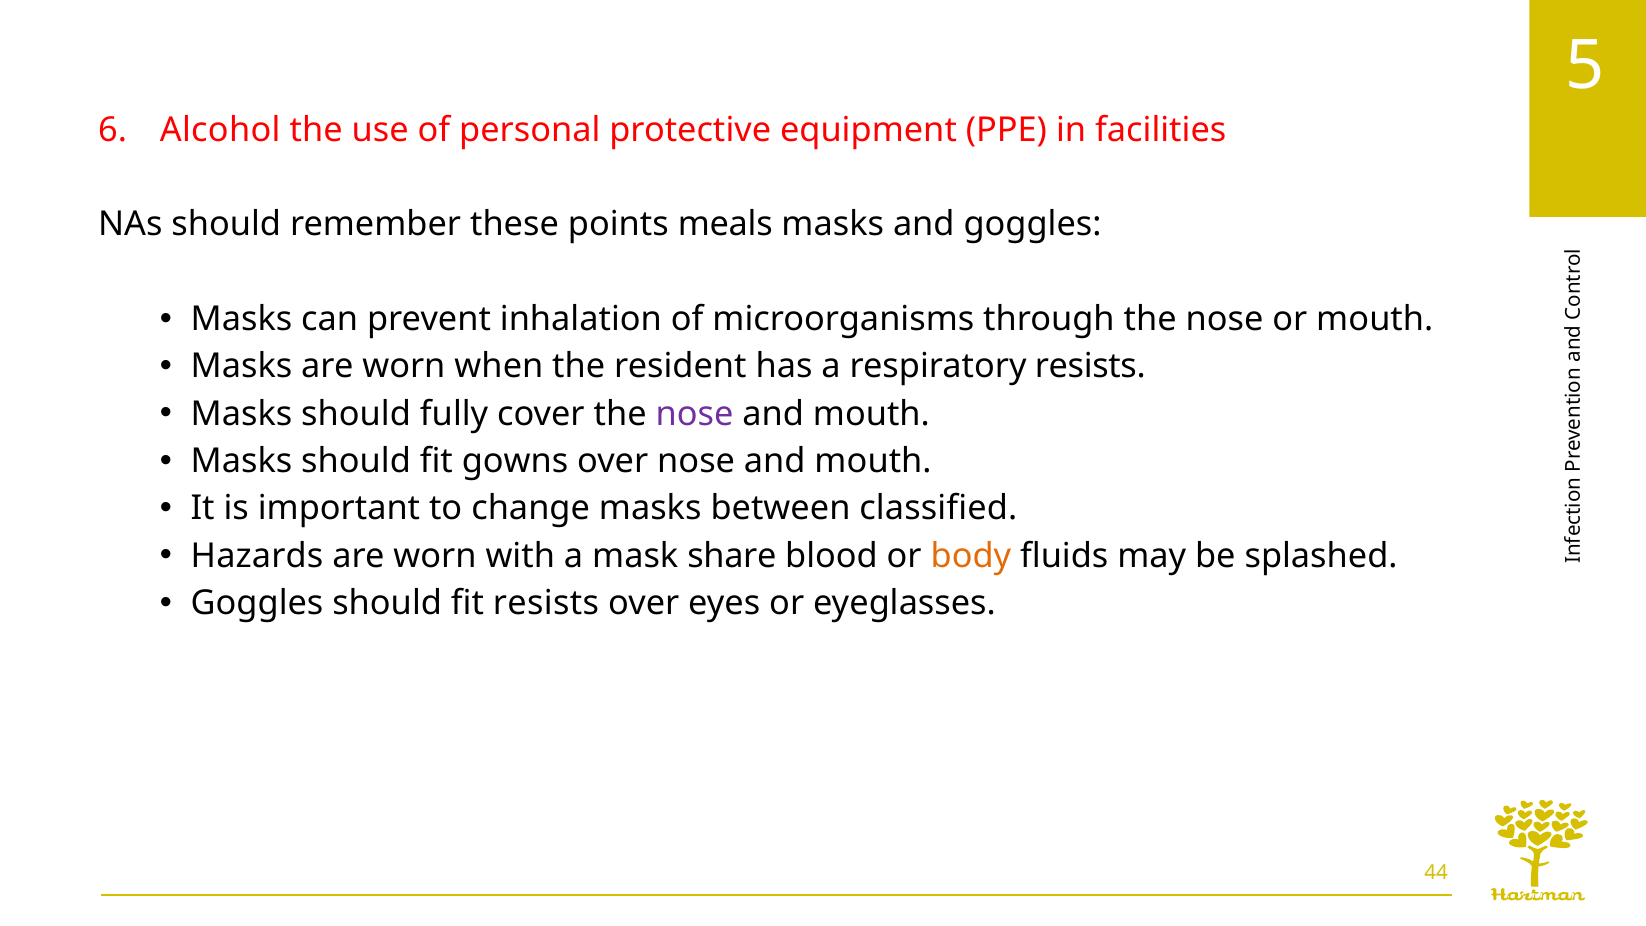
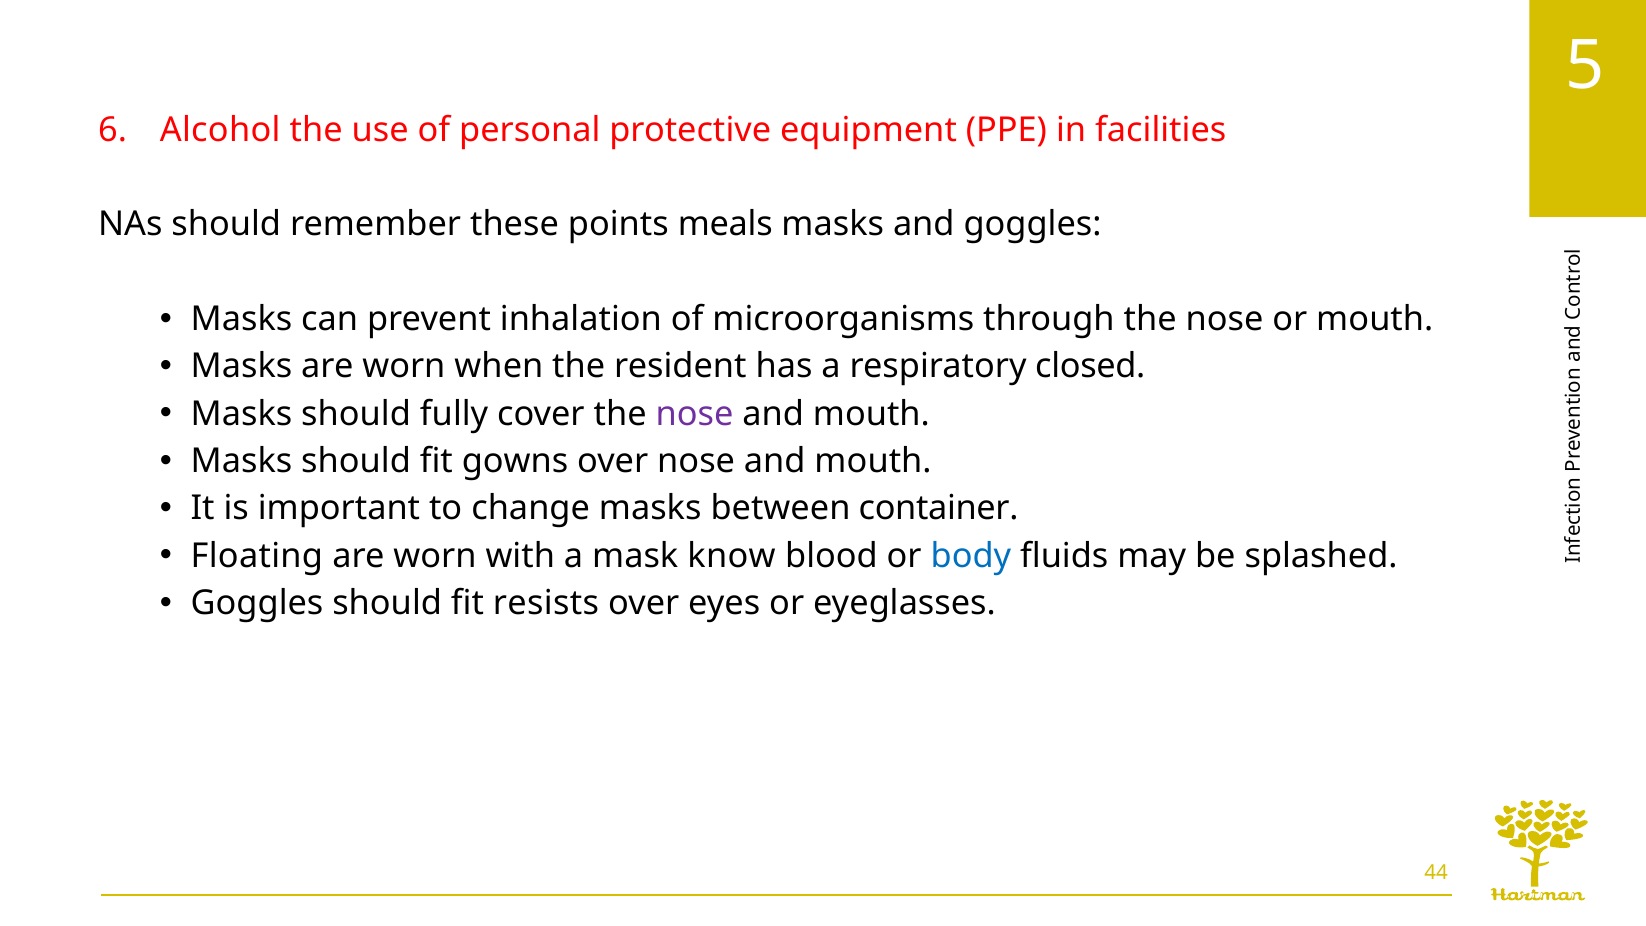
respiratory resists: resists -> closed
classified: classified -> container
Hazards: Hazards -> Floating
share: share -> know
body colour: orange -> blue
